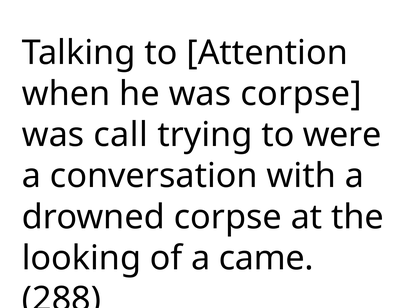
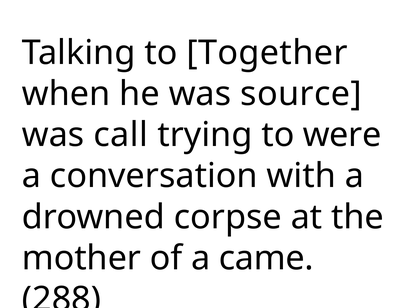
Attention: Attention -> Together
was corpse: corpse -> source
looking: looking -> mother
